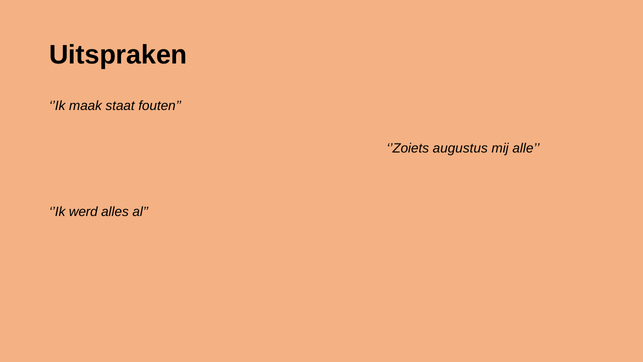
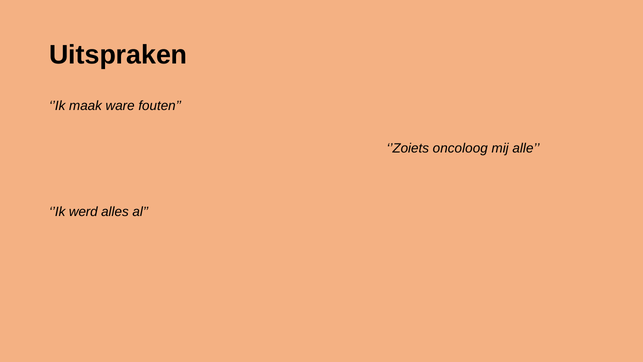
staat: staat -> ware
augustus: augustus -> oncoloog
